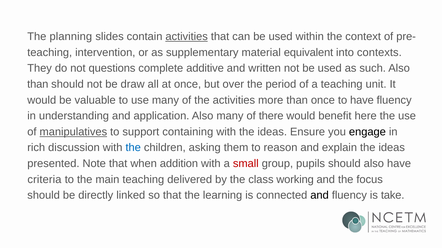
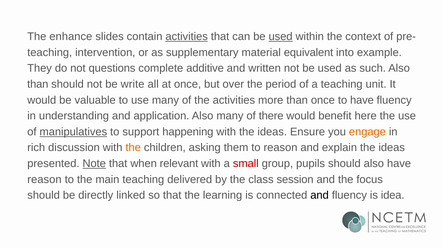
planning: planning -> enhance
used at (281, 37) underline: none -> present
contexts: contexts -> example
draw: draw -> write
containing: containing -> happening
engage colour: black -> orange
the at (133, 148) colour: blue -> orange
Note underline: none -> present
addition: addition -> relevant
criteria at (44, 180): criteria -> reason
working: working -> session
take: take -> idea
